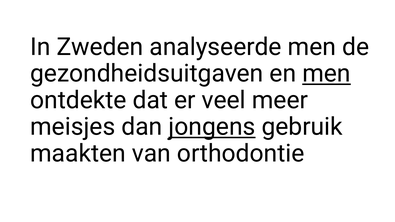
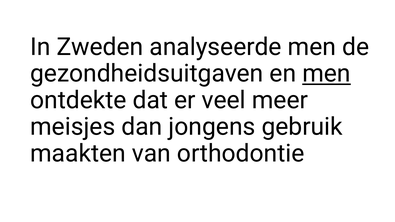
jongens underline: present -> none
